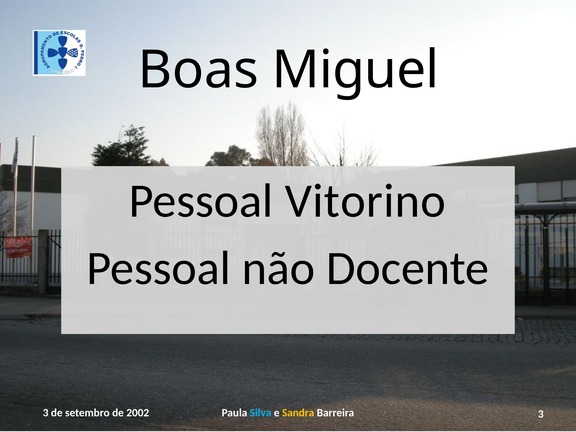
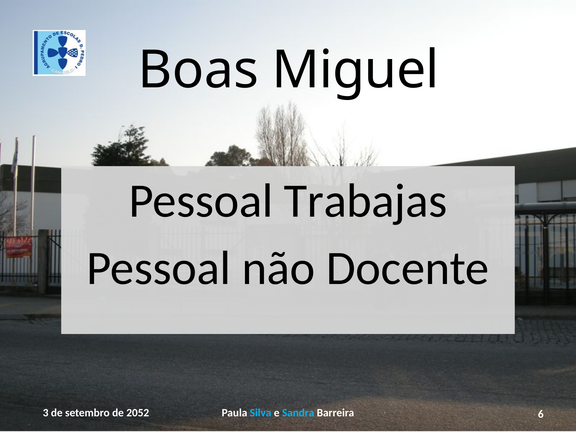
Vitorino: Vitorino -> Trabajas
2002: 2002 -> 2052
Sandra colour: yellow -> light blue
Barreira 3: 3 -> 6
